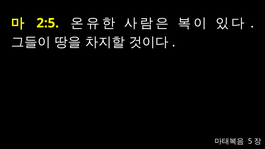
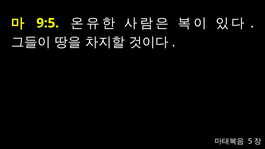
2:5: 2:5 -> 9:5
